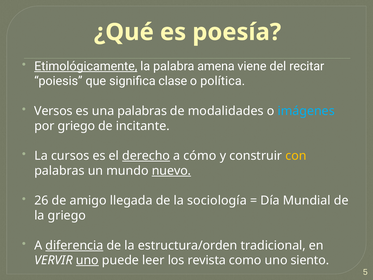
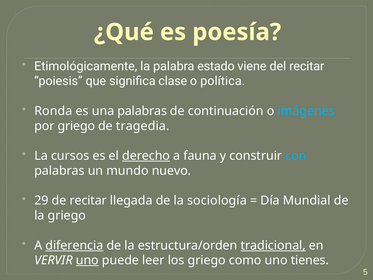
Etimológicamente underline: present -> none
amena: amena -> estado
Versos: Versos -> Ronda
modalidades: modalidades -> continuación
incitante: incitante -> tragedia
cómo: cómo -> fauna
con colour: yellow -> light blue
nuevo underline: present -> none
26: 26 -> 29
de amigo: amigo -> recitar
tradicional underline: none -> present
los revista: revista -> griego
siento: siento -> tienes
